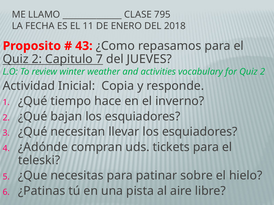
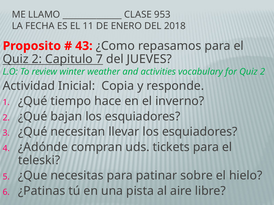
795: 795 -> 953
